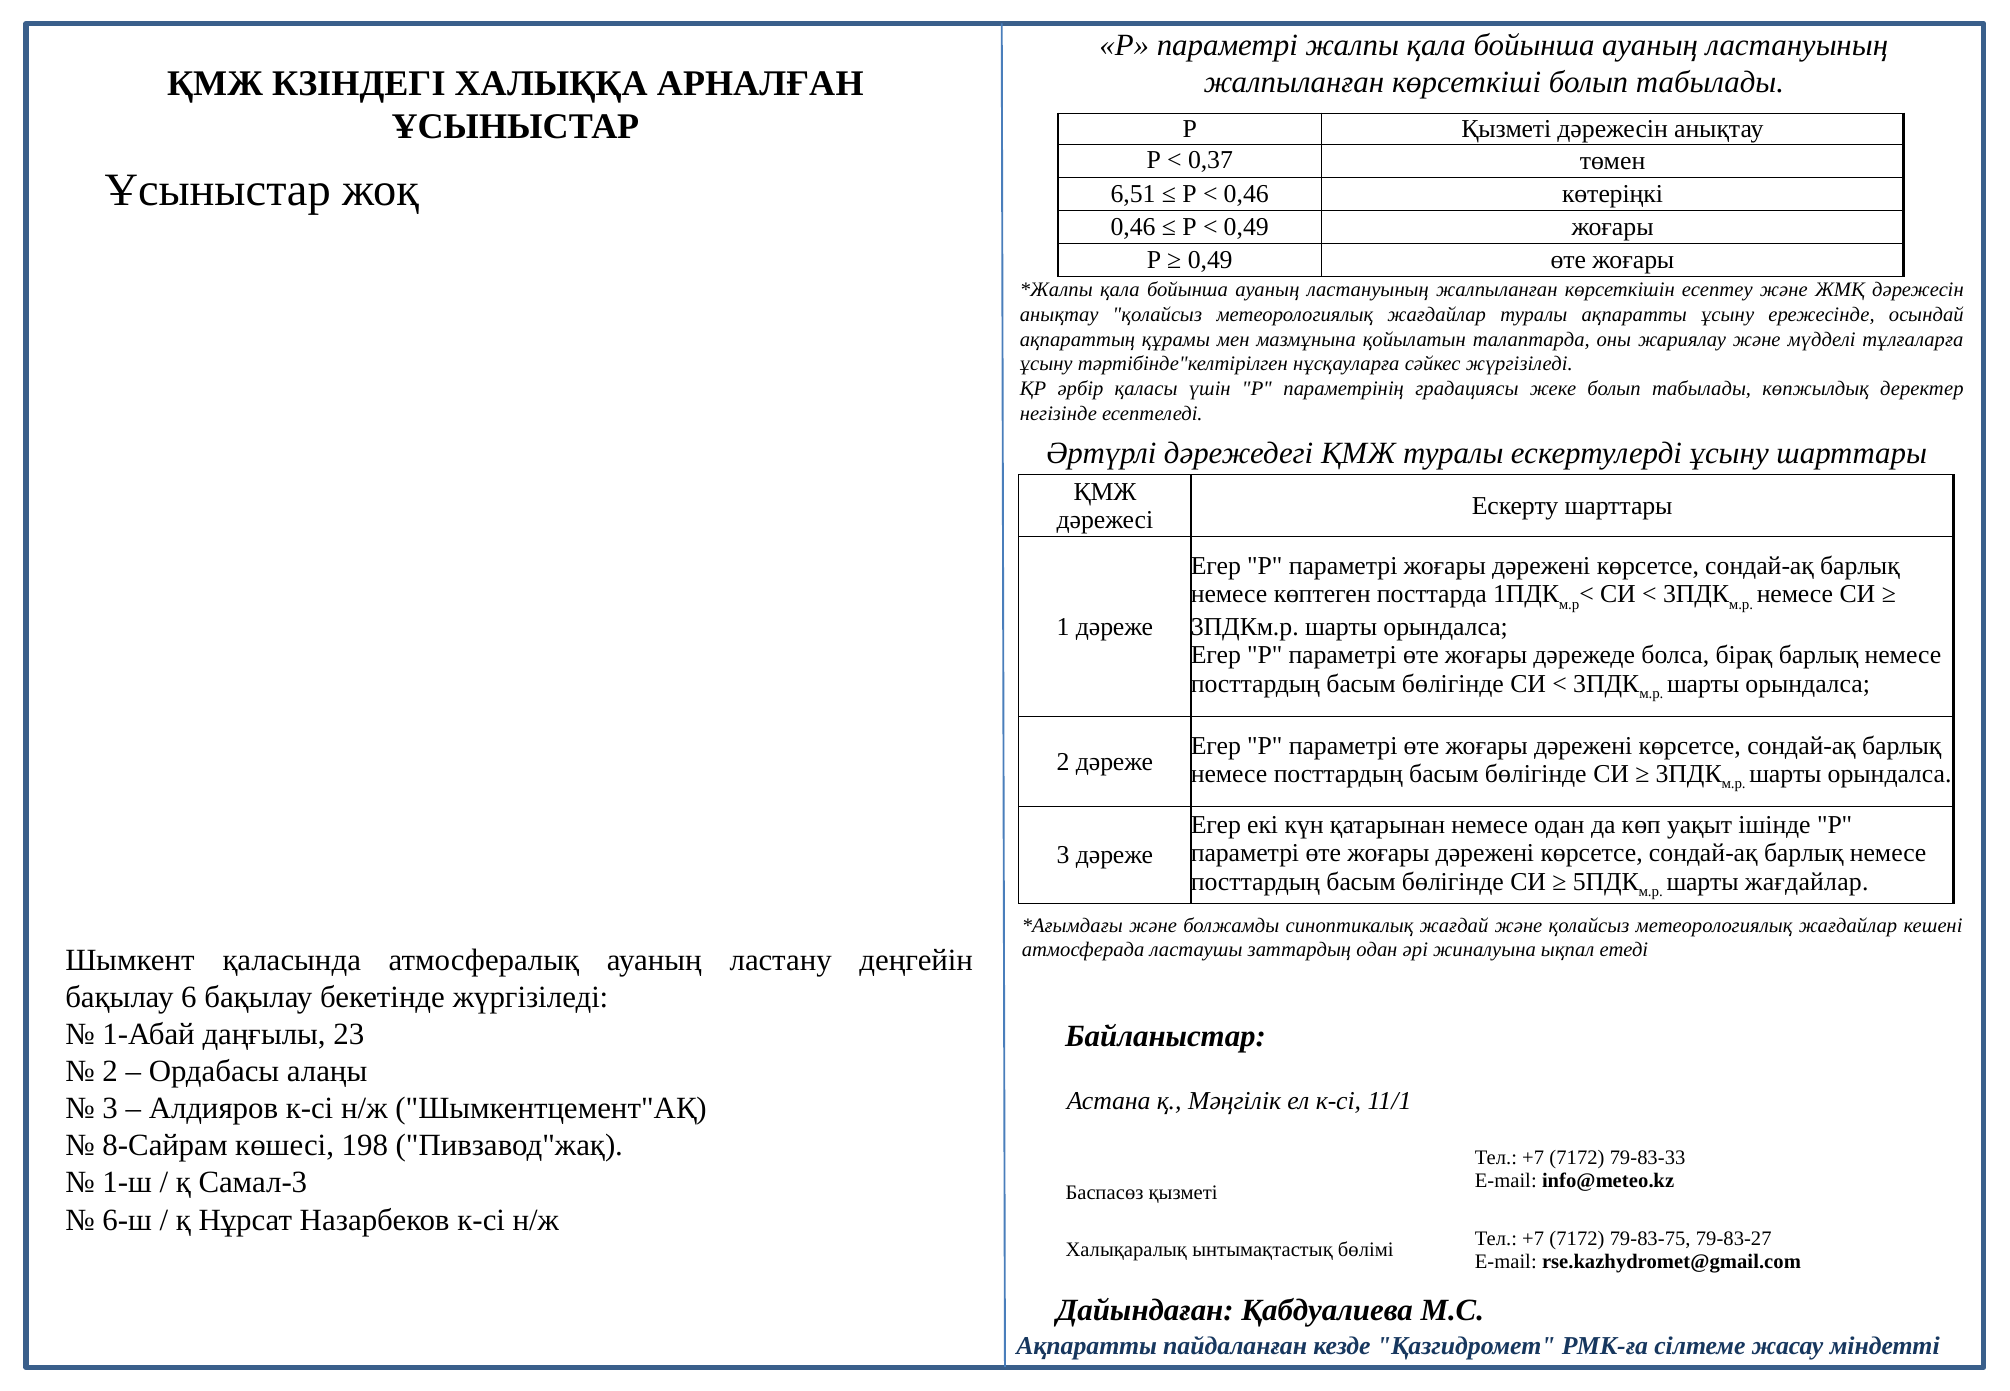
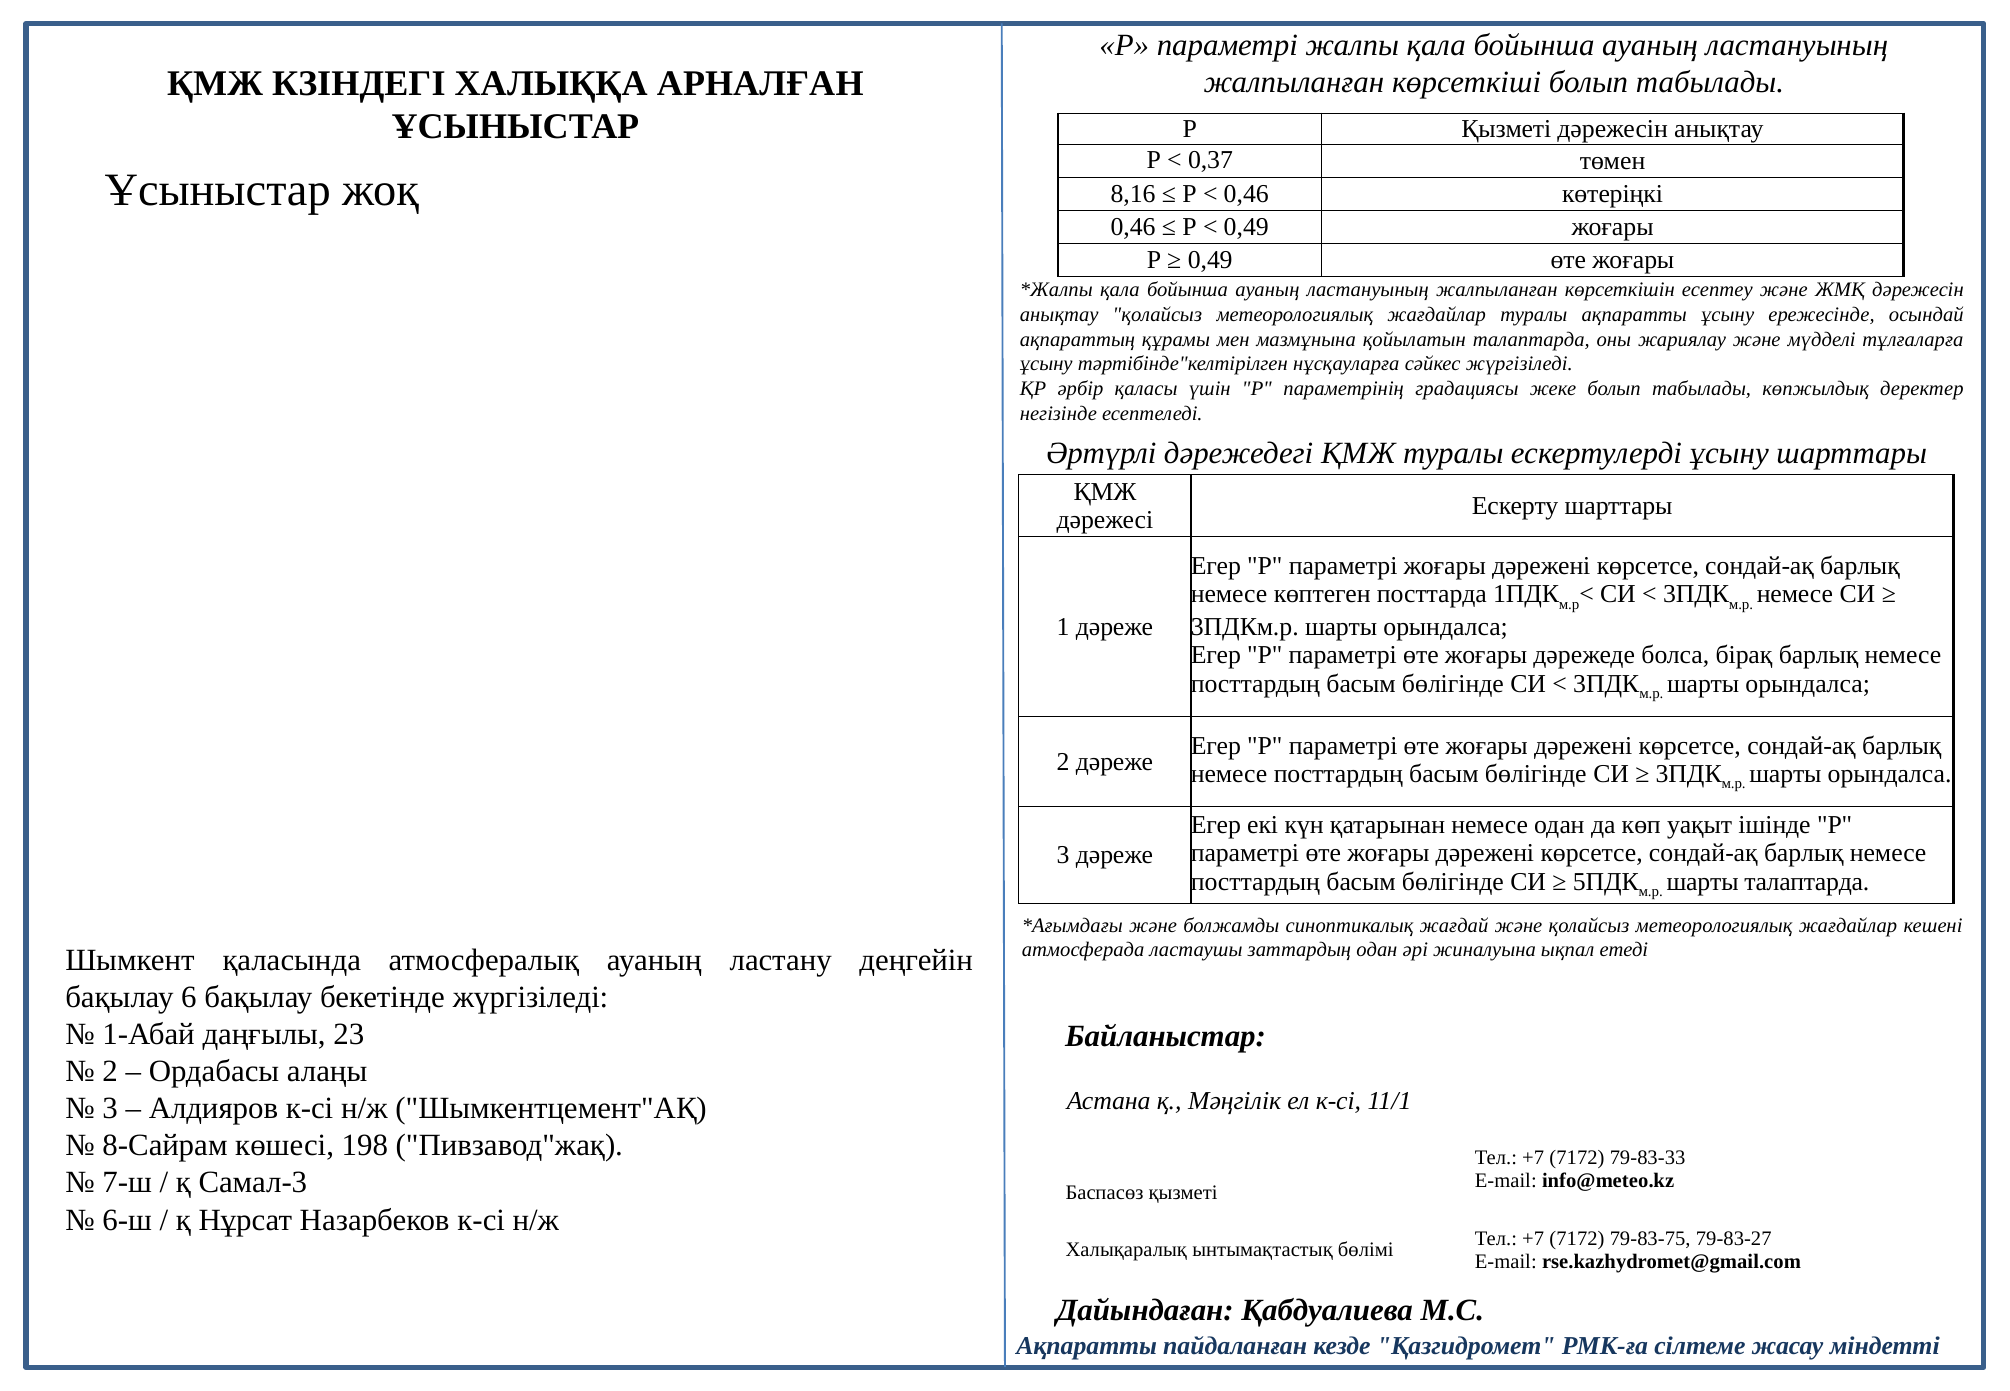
6,51: 6,51 -> 8,16
шарты жағдайлар: жағдайлар -> талаптарда
1-ш: 1-ш -> 7-ш
